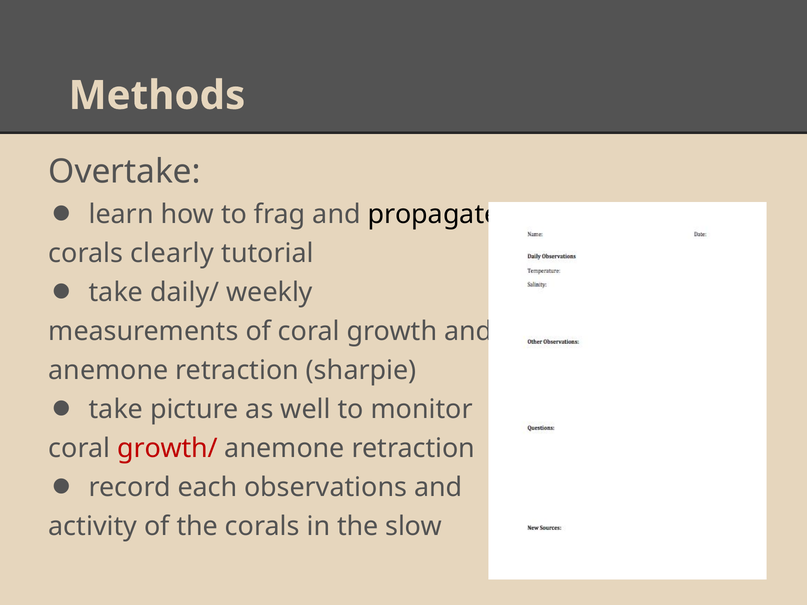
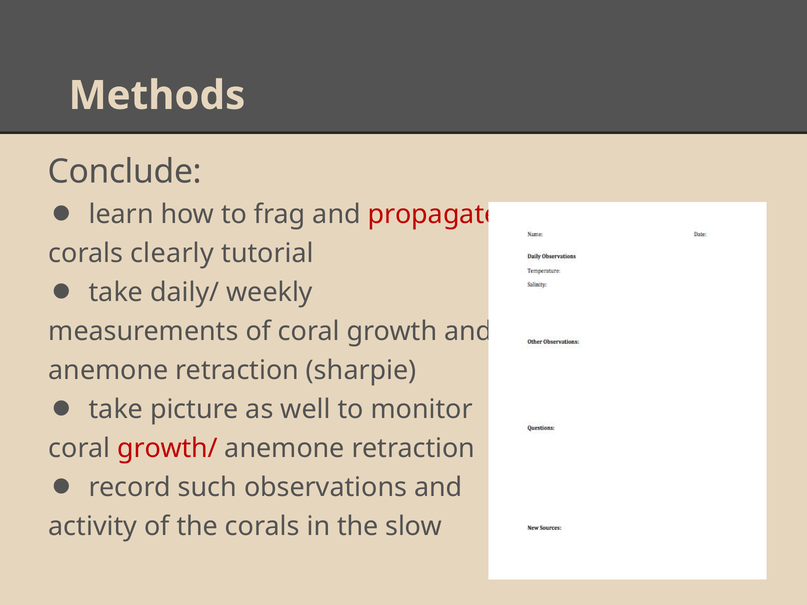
Overtake: Overtake -> Conclude
propagate colour: black -> red
each: each -> such
